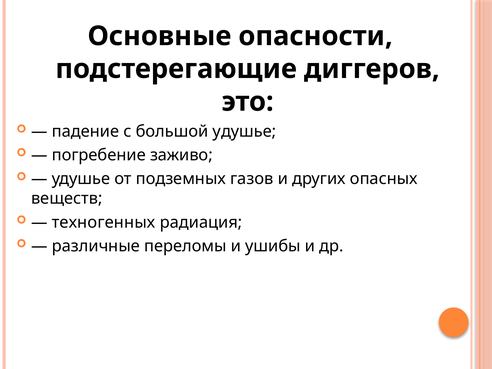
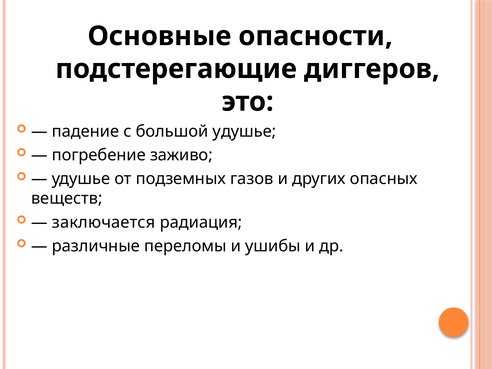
техногенных: техногенных -> заключается
